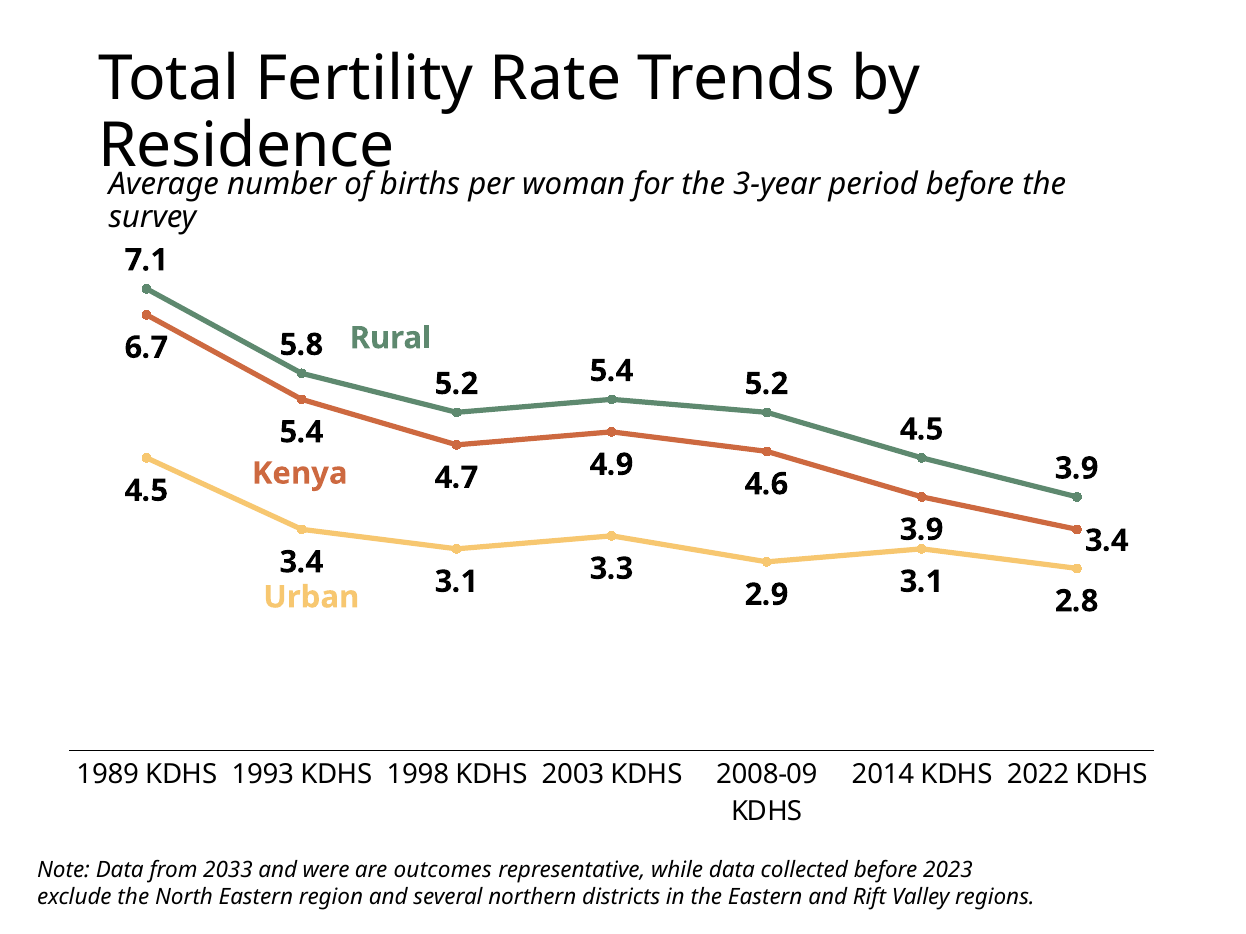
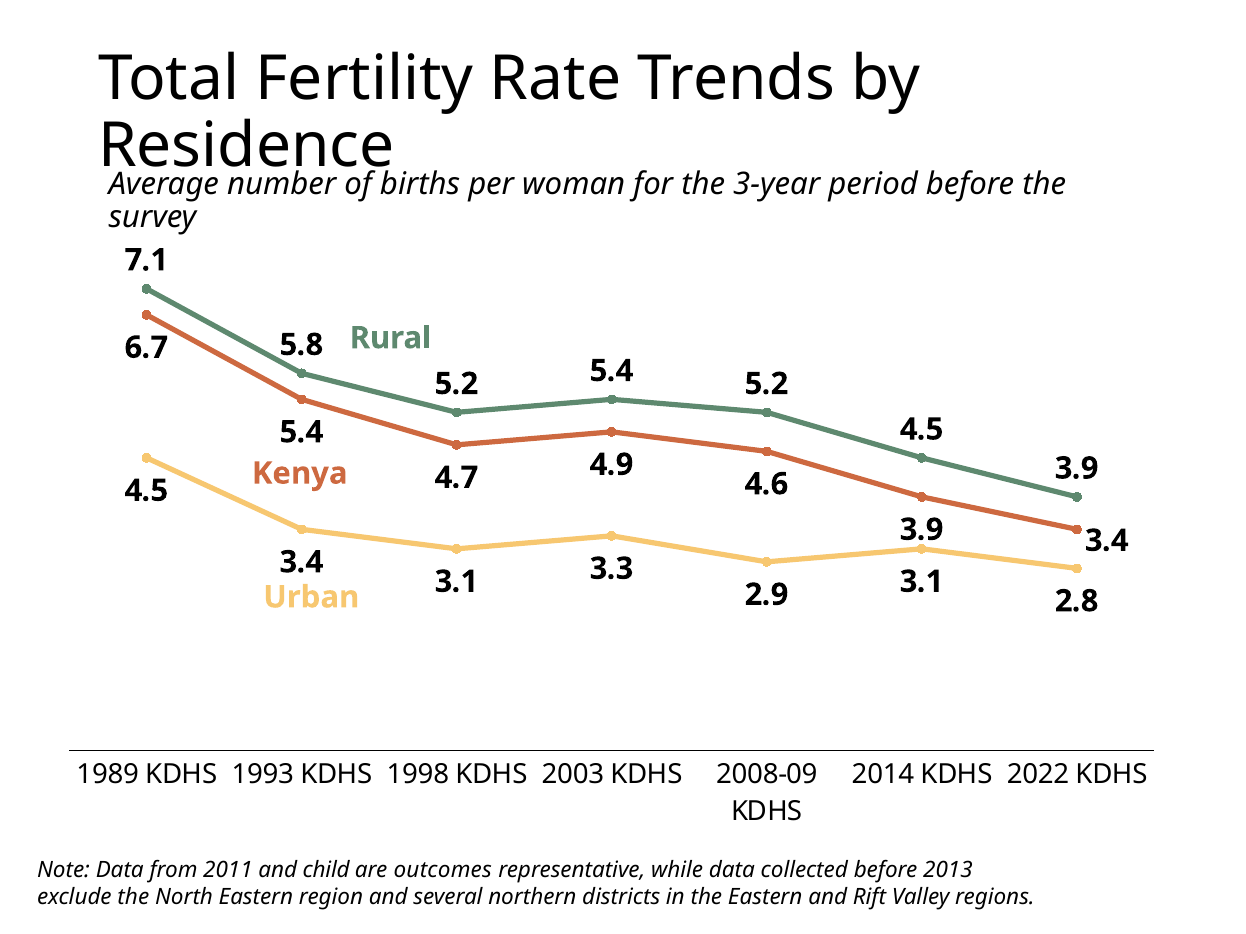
2033: 2033 -> 2011
were: were -> child
2023: 2023 -> 2013
